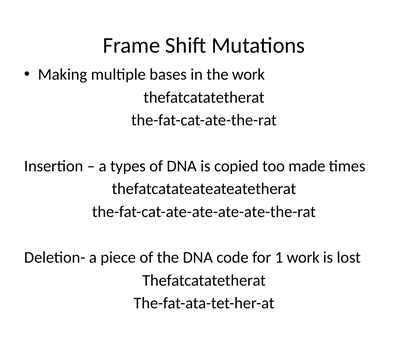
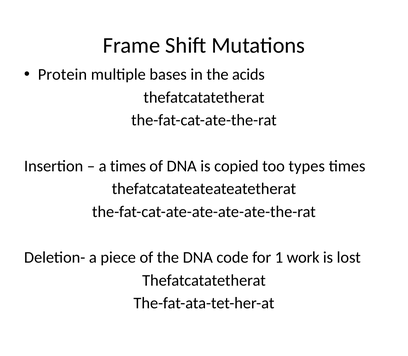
Making: Making -> Protein
the work: work -> acids
a types: types -> times
made: made -> types
